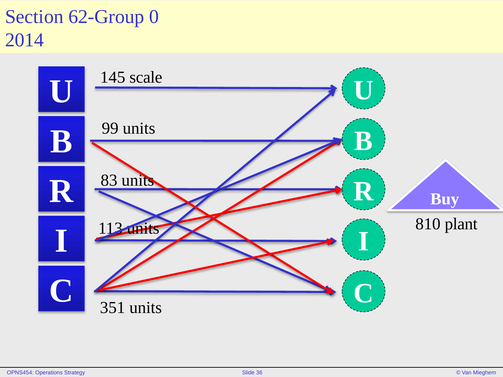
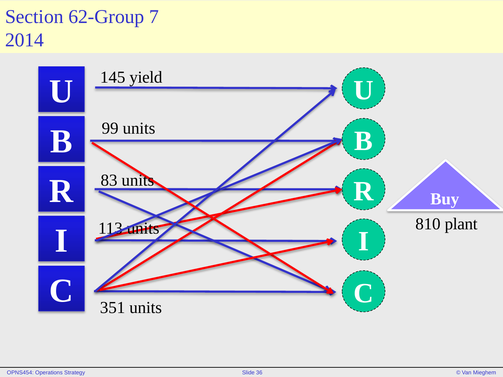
0: 0 -> 7
scale: scale -> yield
